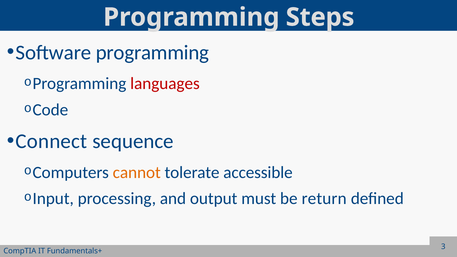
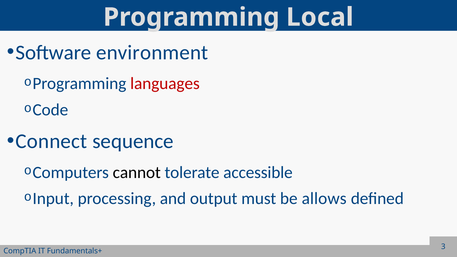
Steps: Steps -> Local
Software programming: programming -> environment
cannot colour: orange -> black
return: return -> allows
